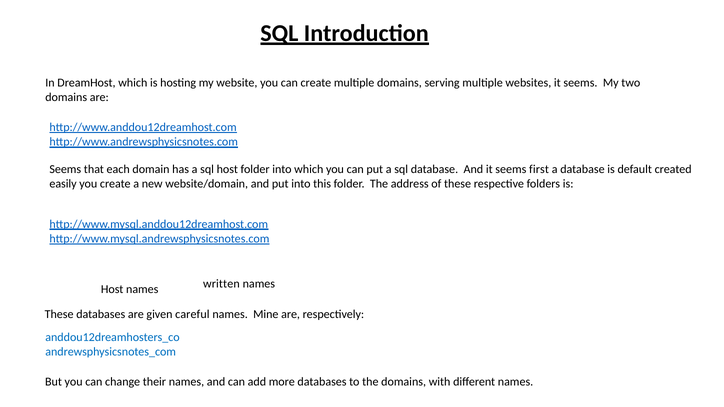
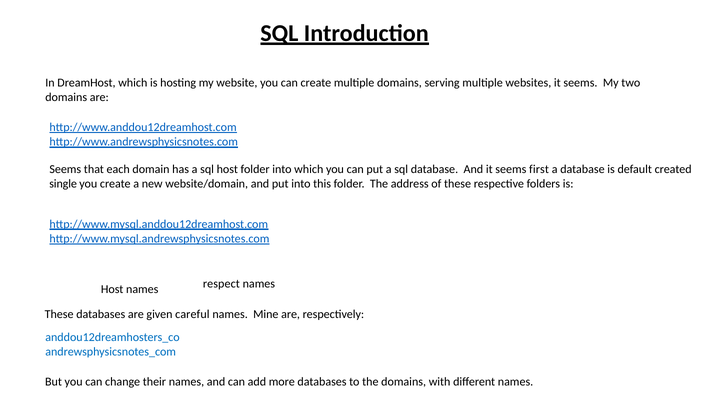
easily: easily -> single
written: written -> respect
